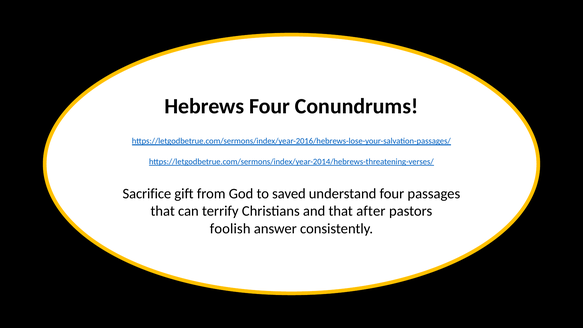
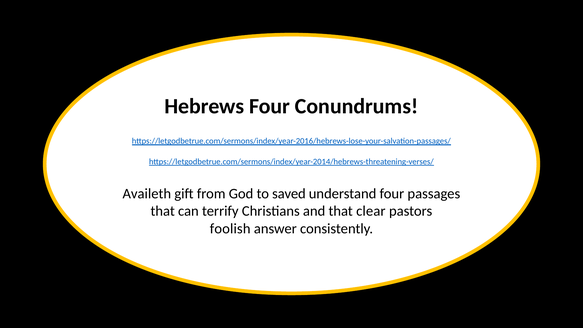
Sacrifice: Sacrifice -> Availeth
after: after -> clear
